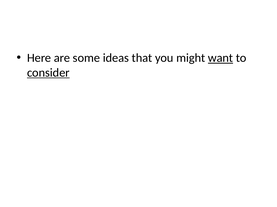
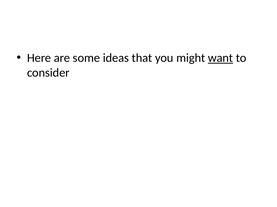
consider underline: present -> none
